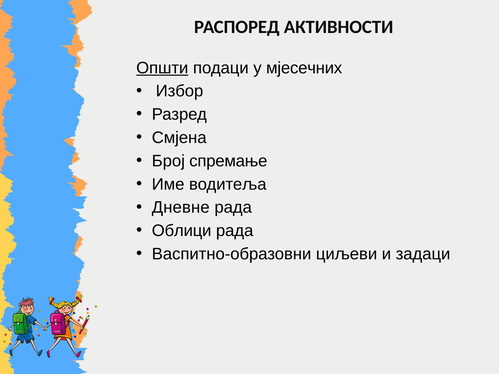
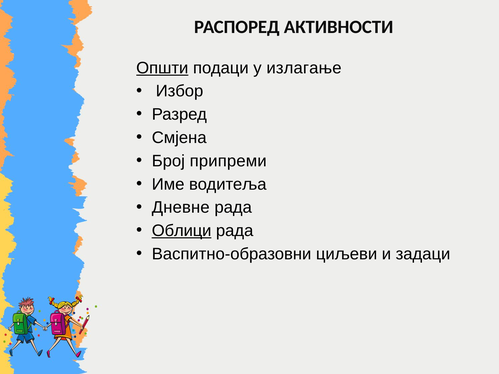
мјесечних: мјесечних -> излагање
спремање: спремање -> припреми
Облици underline: none -> present
